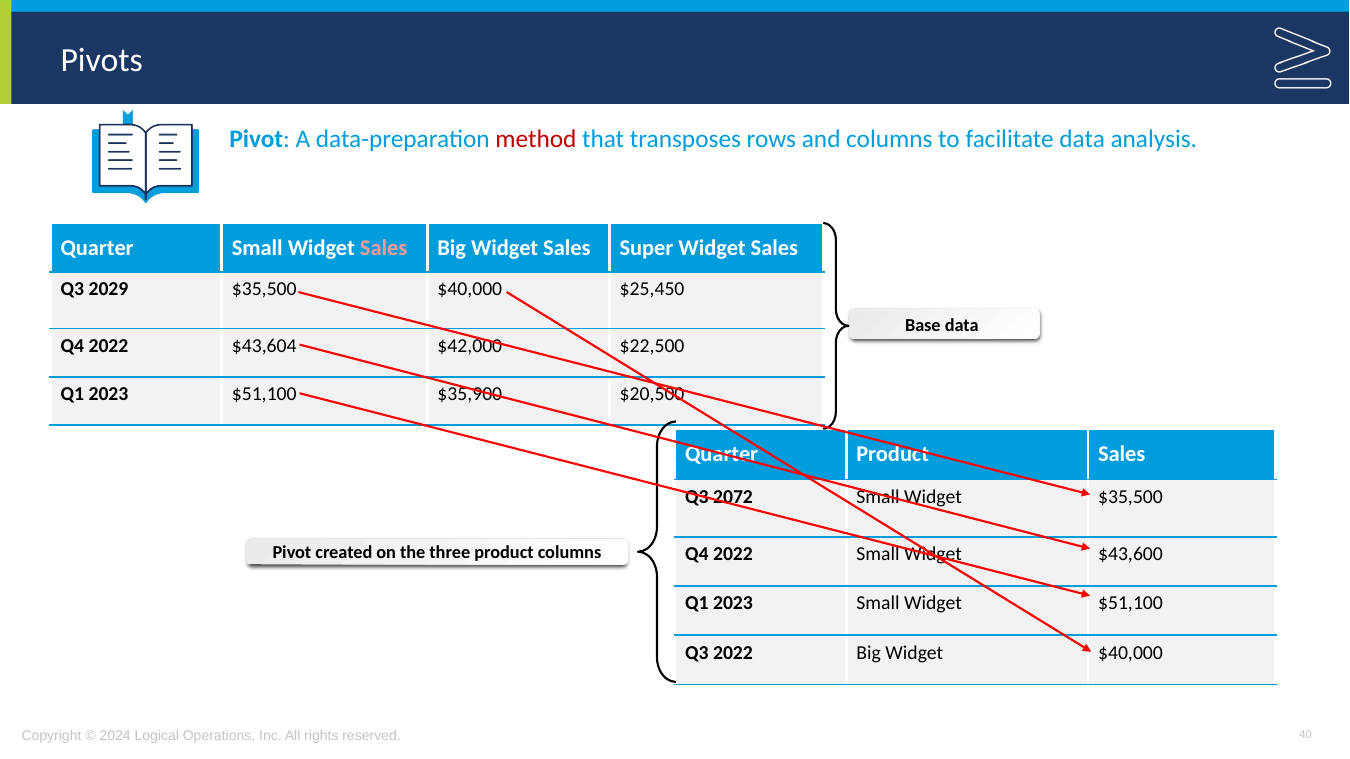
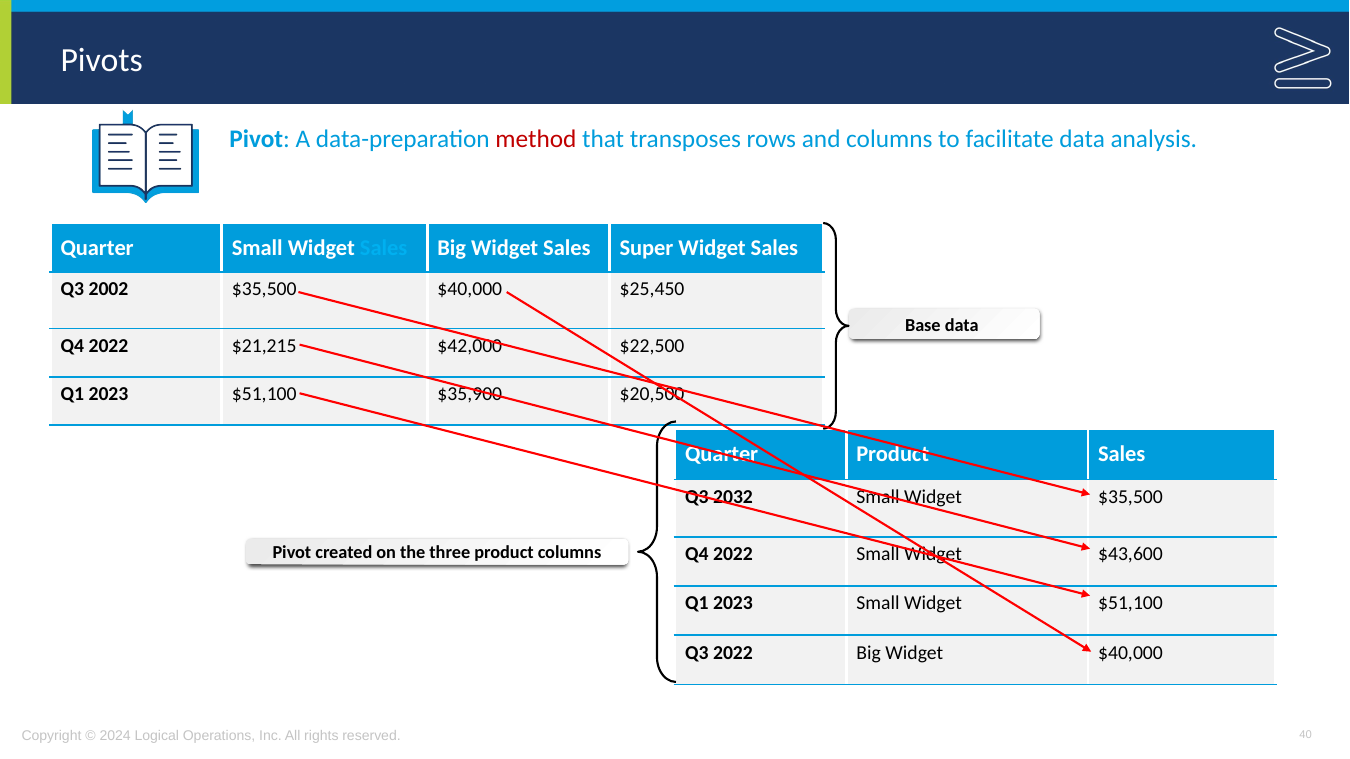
Sales at (384, 248) colour: pink -> light blue
2029: 2029 -> 2002
$43,604: $43,604 -> $21,215
2072: 2072 -> 2032
